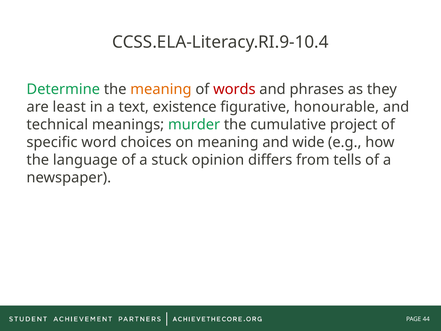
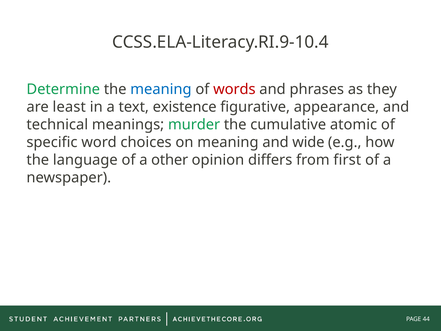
meaning at (161, 89) colour: orange -> blue
honourable: honourable -> appearance
project: project -> atomic
stuck: stuck -> other
tells: tells -> first
